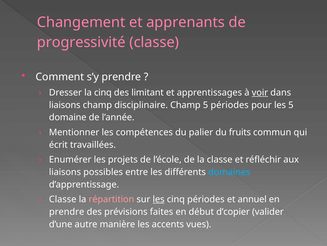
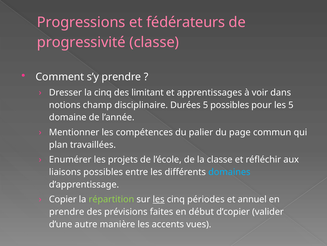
Changement: Changement -> Progressions
apprenants: apprenants -> fédérateurs
voir underline: present -> none
liaisons at (65, 105): liaisons -> notions
disciplinaire Champ: Champ -> Durées
5 périodes: périodes -> possibles
fruits: fruits -> page
écrit: écrit -> plan
Classe at (63, 199): Classe -> Copier
répartition colour: pink -> light green
